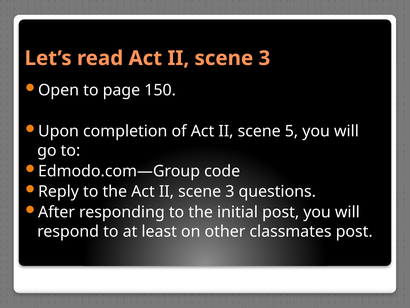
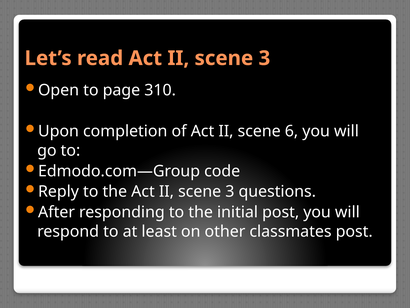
150: 150 -> 310
5: 5 -> 6
